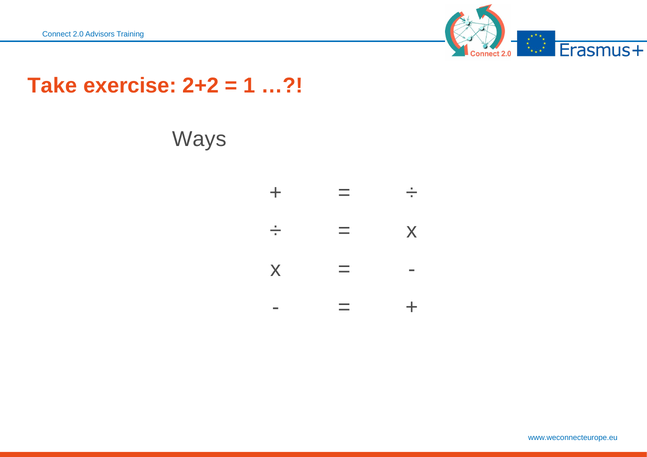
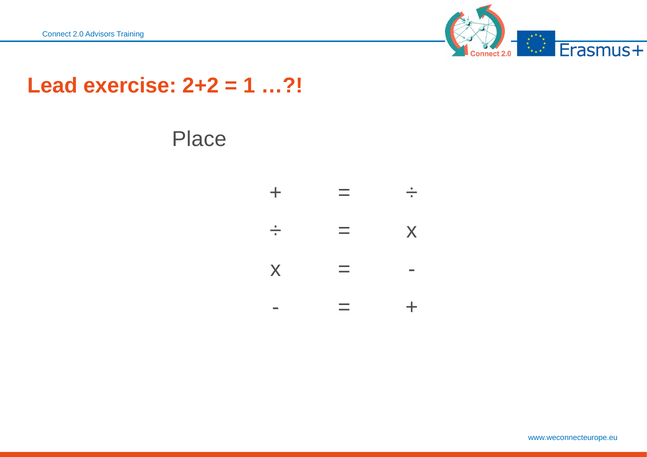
Take: Take -> Lead
Ways: Ways -> Place
